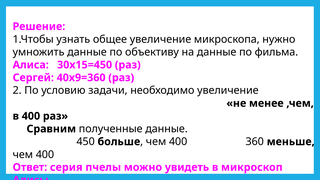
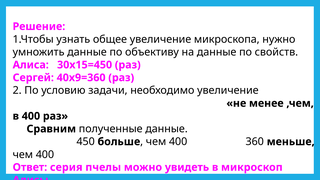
фильма: фильма -> свойств
